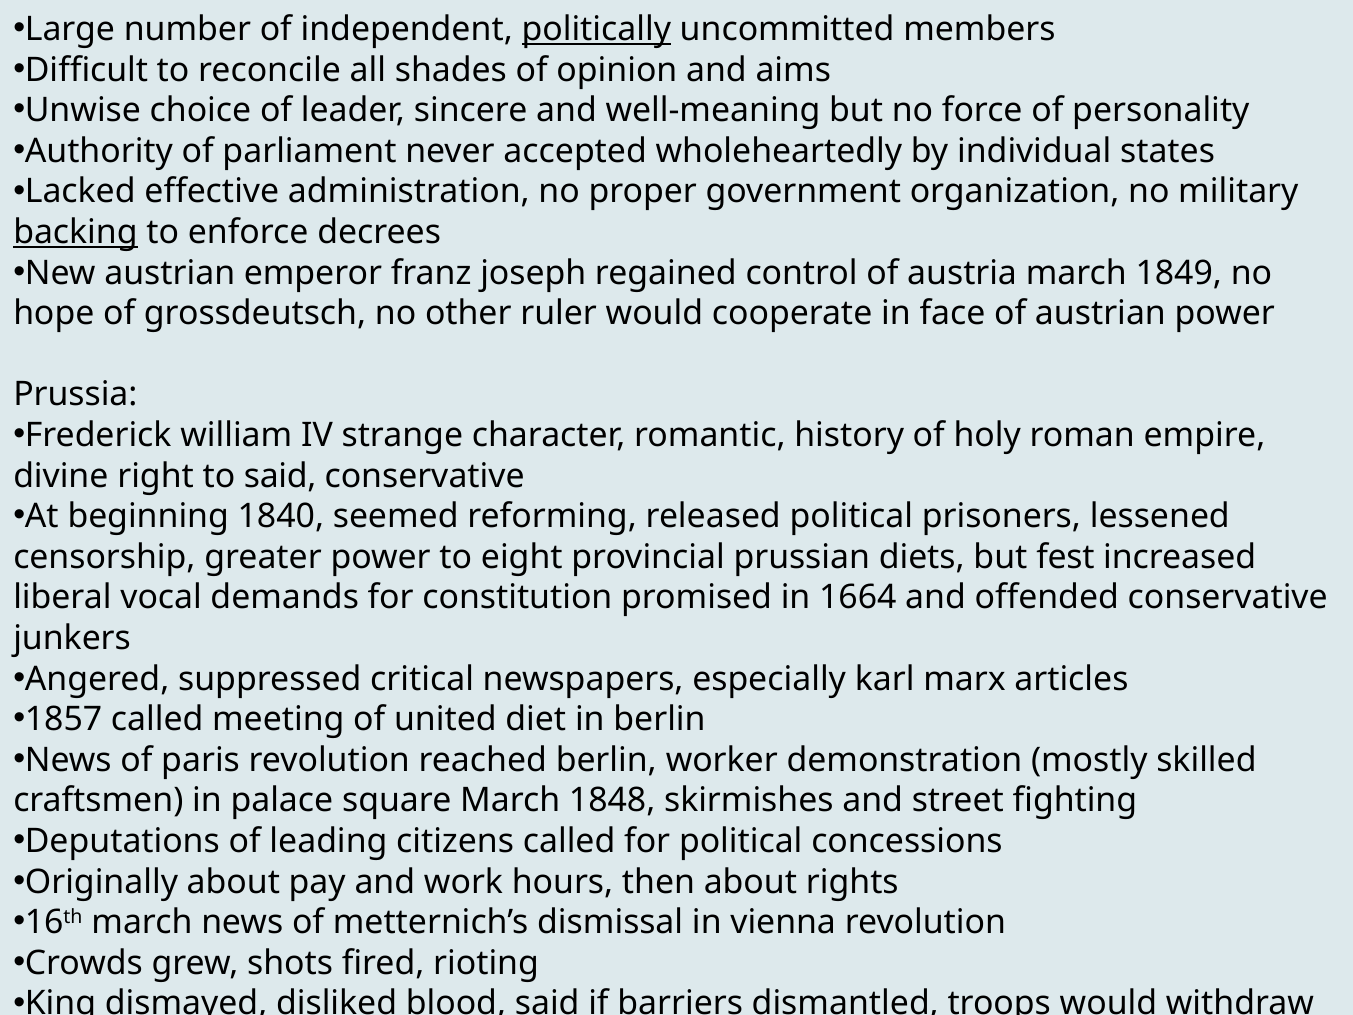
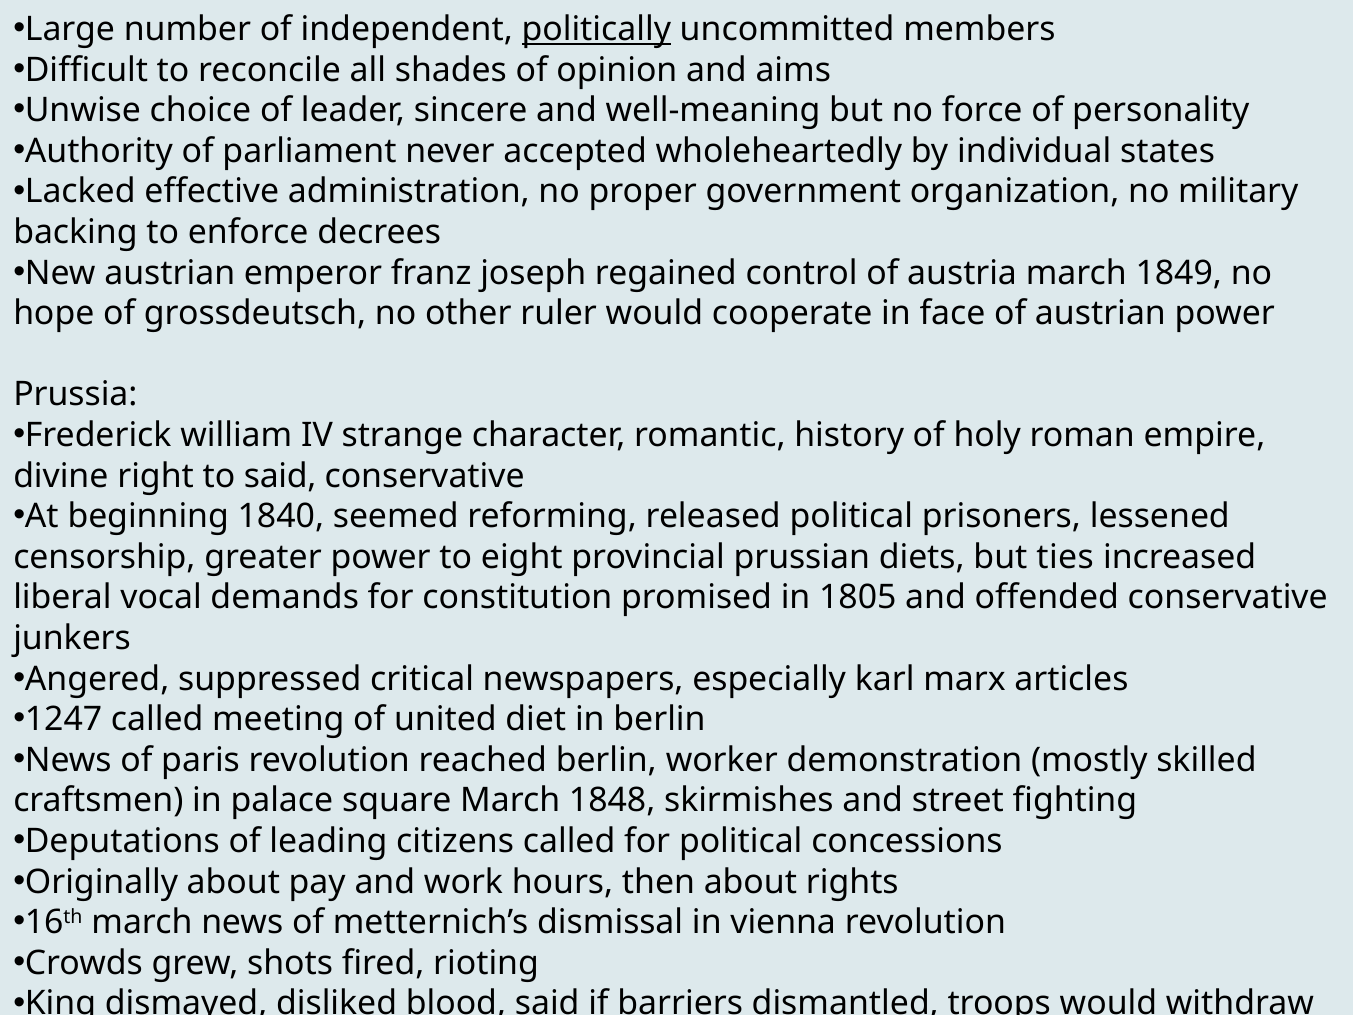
backing underline: present -> none
fest: fest -> ties
1664: 1664 -> 1805
1857: 1857 -> 1247
